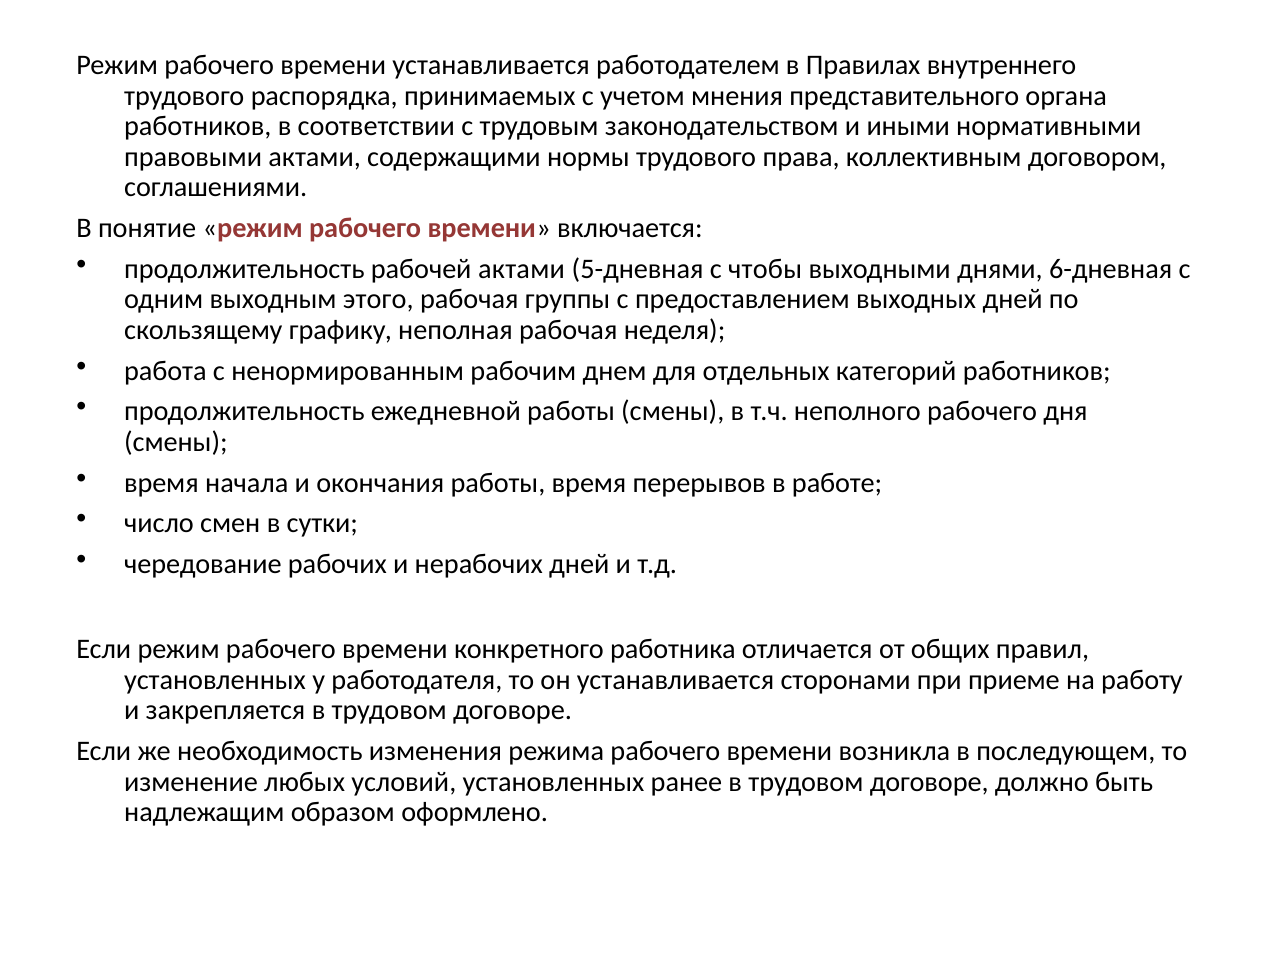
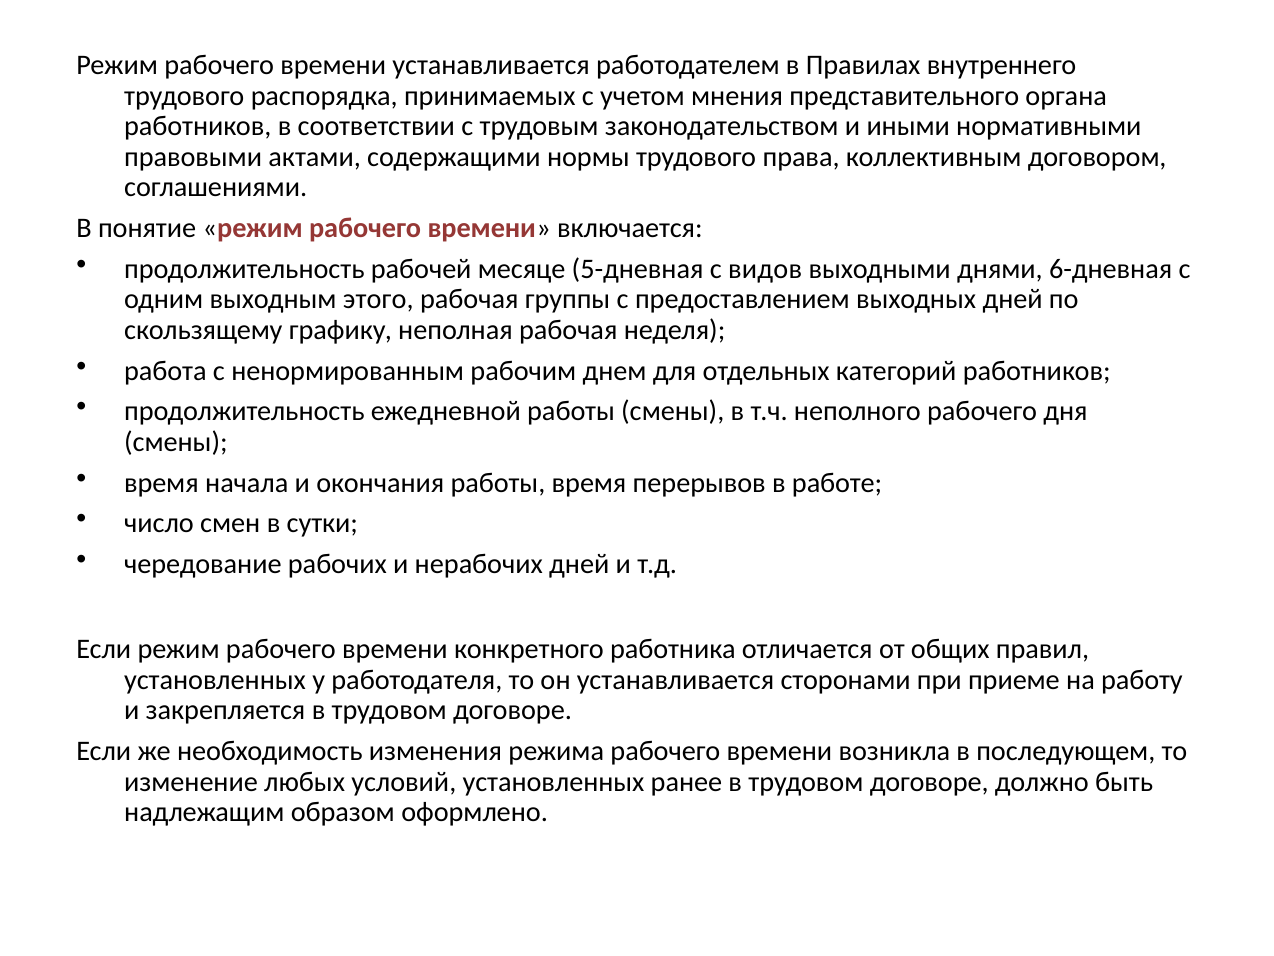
рабочей актами: актами -> месяце
чтобы: чтобы -> видов
